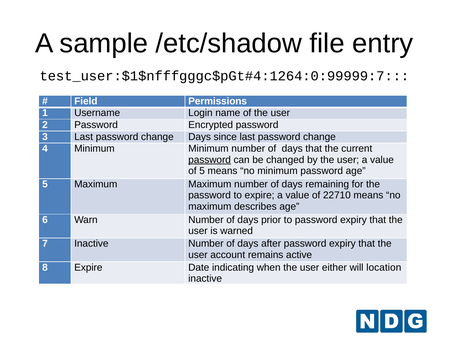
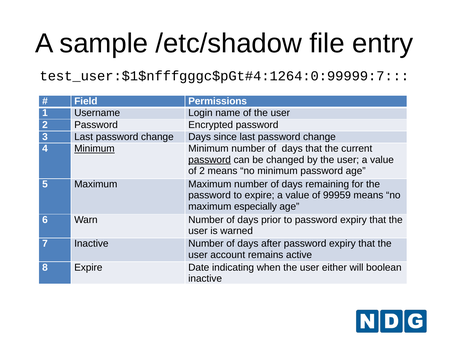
Minimum at (94, 149) underline: none -> present
of 5: 5 -> 2
22710: 22710 -> 99959
describes: describes -> especially
location: location -> boolean
